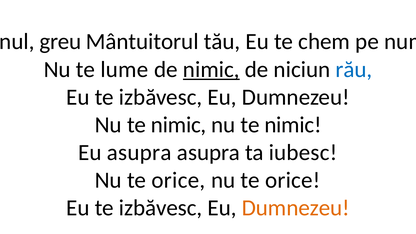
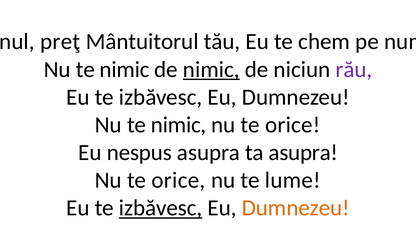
greu: greu -> preţ
lume at (124, 69): lume -> nimic
rău colour: blue -> purple
nimic at (293, 125): nimic -> orice
Eu asupra: asupra -> nespus
ta iubesc: iubesc -> asupra
orice at (293, 180): orice -> lume
izbăvesc at (161, 208) underline: none -> present
